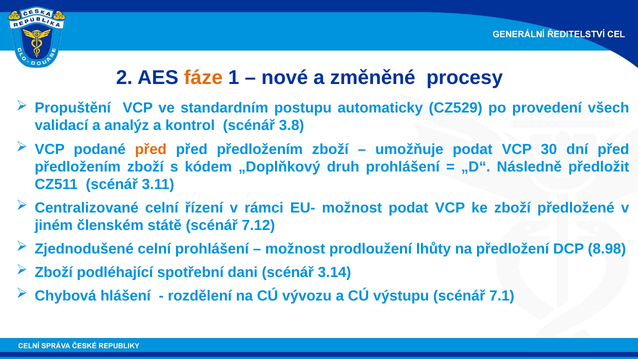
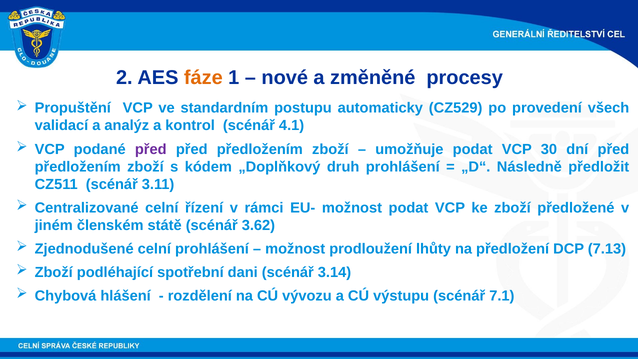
3.8: 3.8 -> 4.1
před at (151, 149) colour: orange -> purple
7.12: 7.12 -> 3.62
8.98: 8.98 -> 7.13
